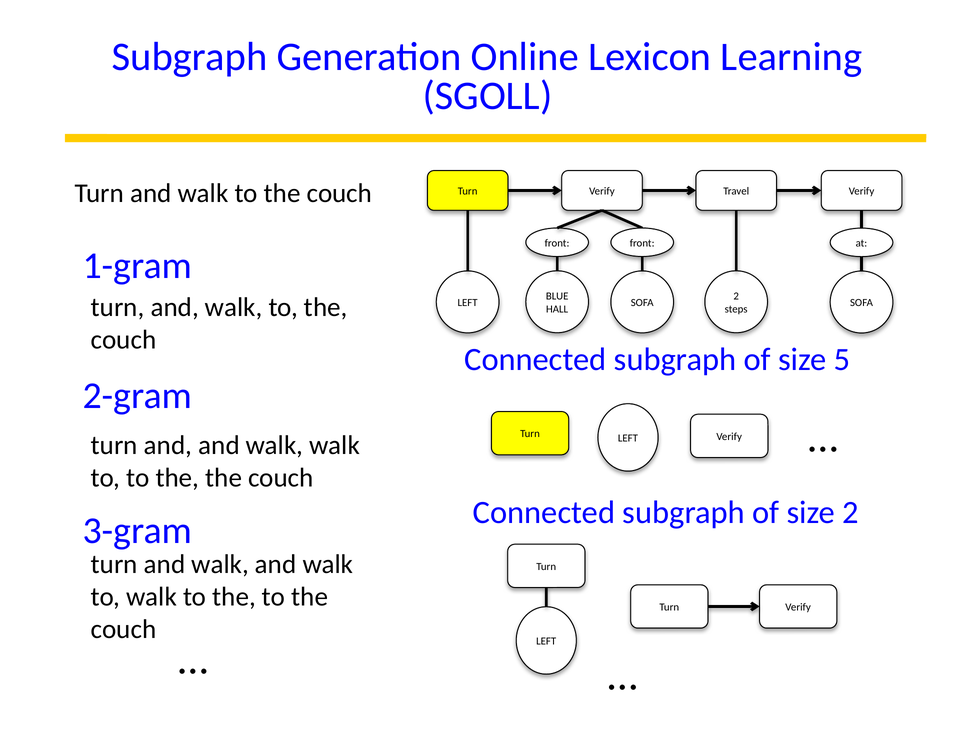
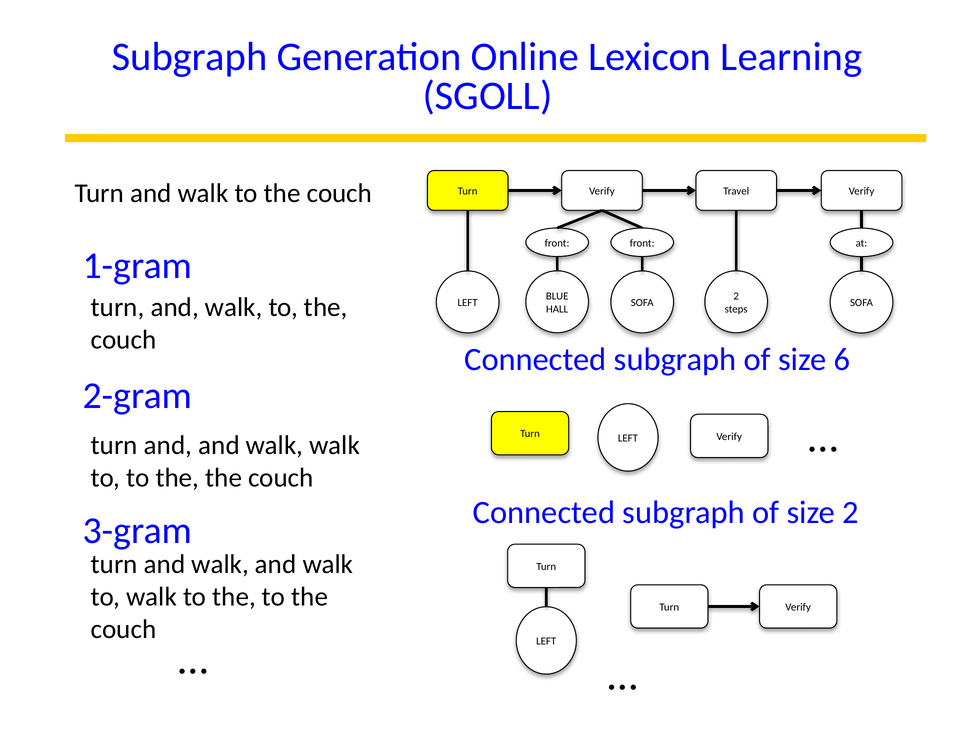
5: 5 -> 6
